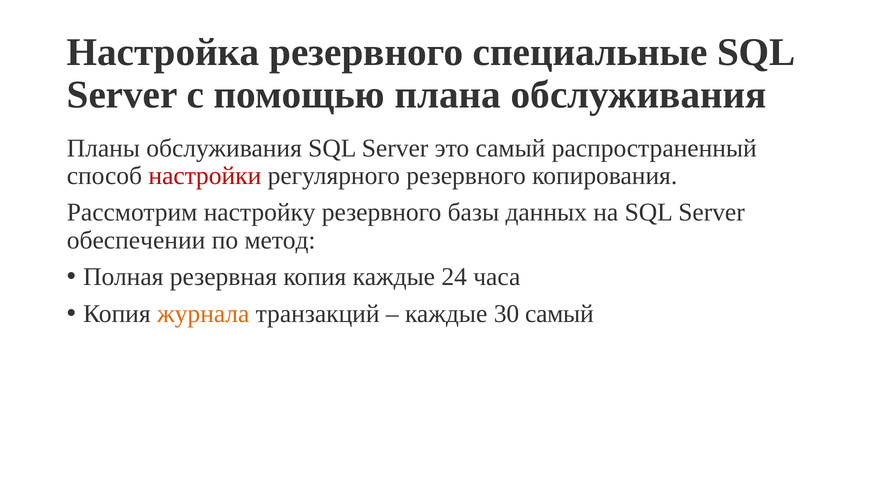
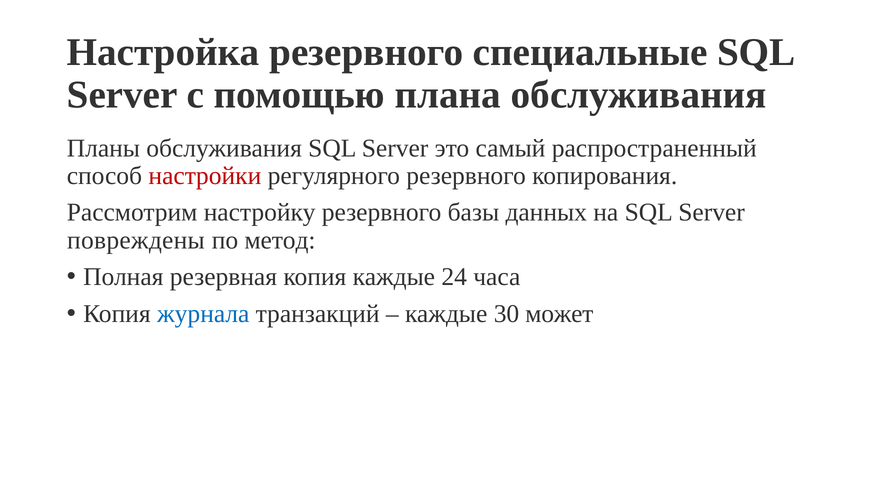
обеспечении: обеспечении -> повреждены
журнала colour: orange -> blue
30 самый: самый -> может
